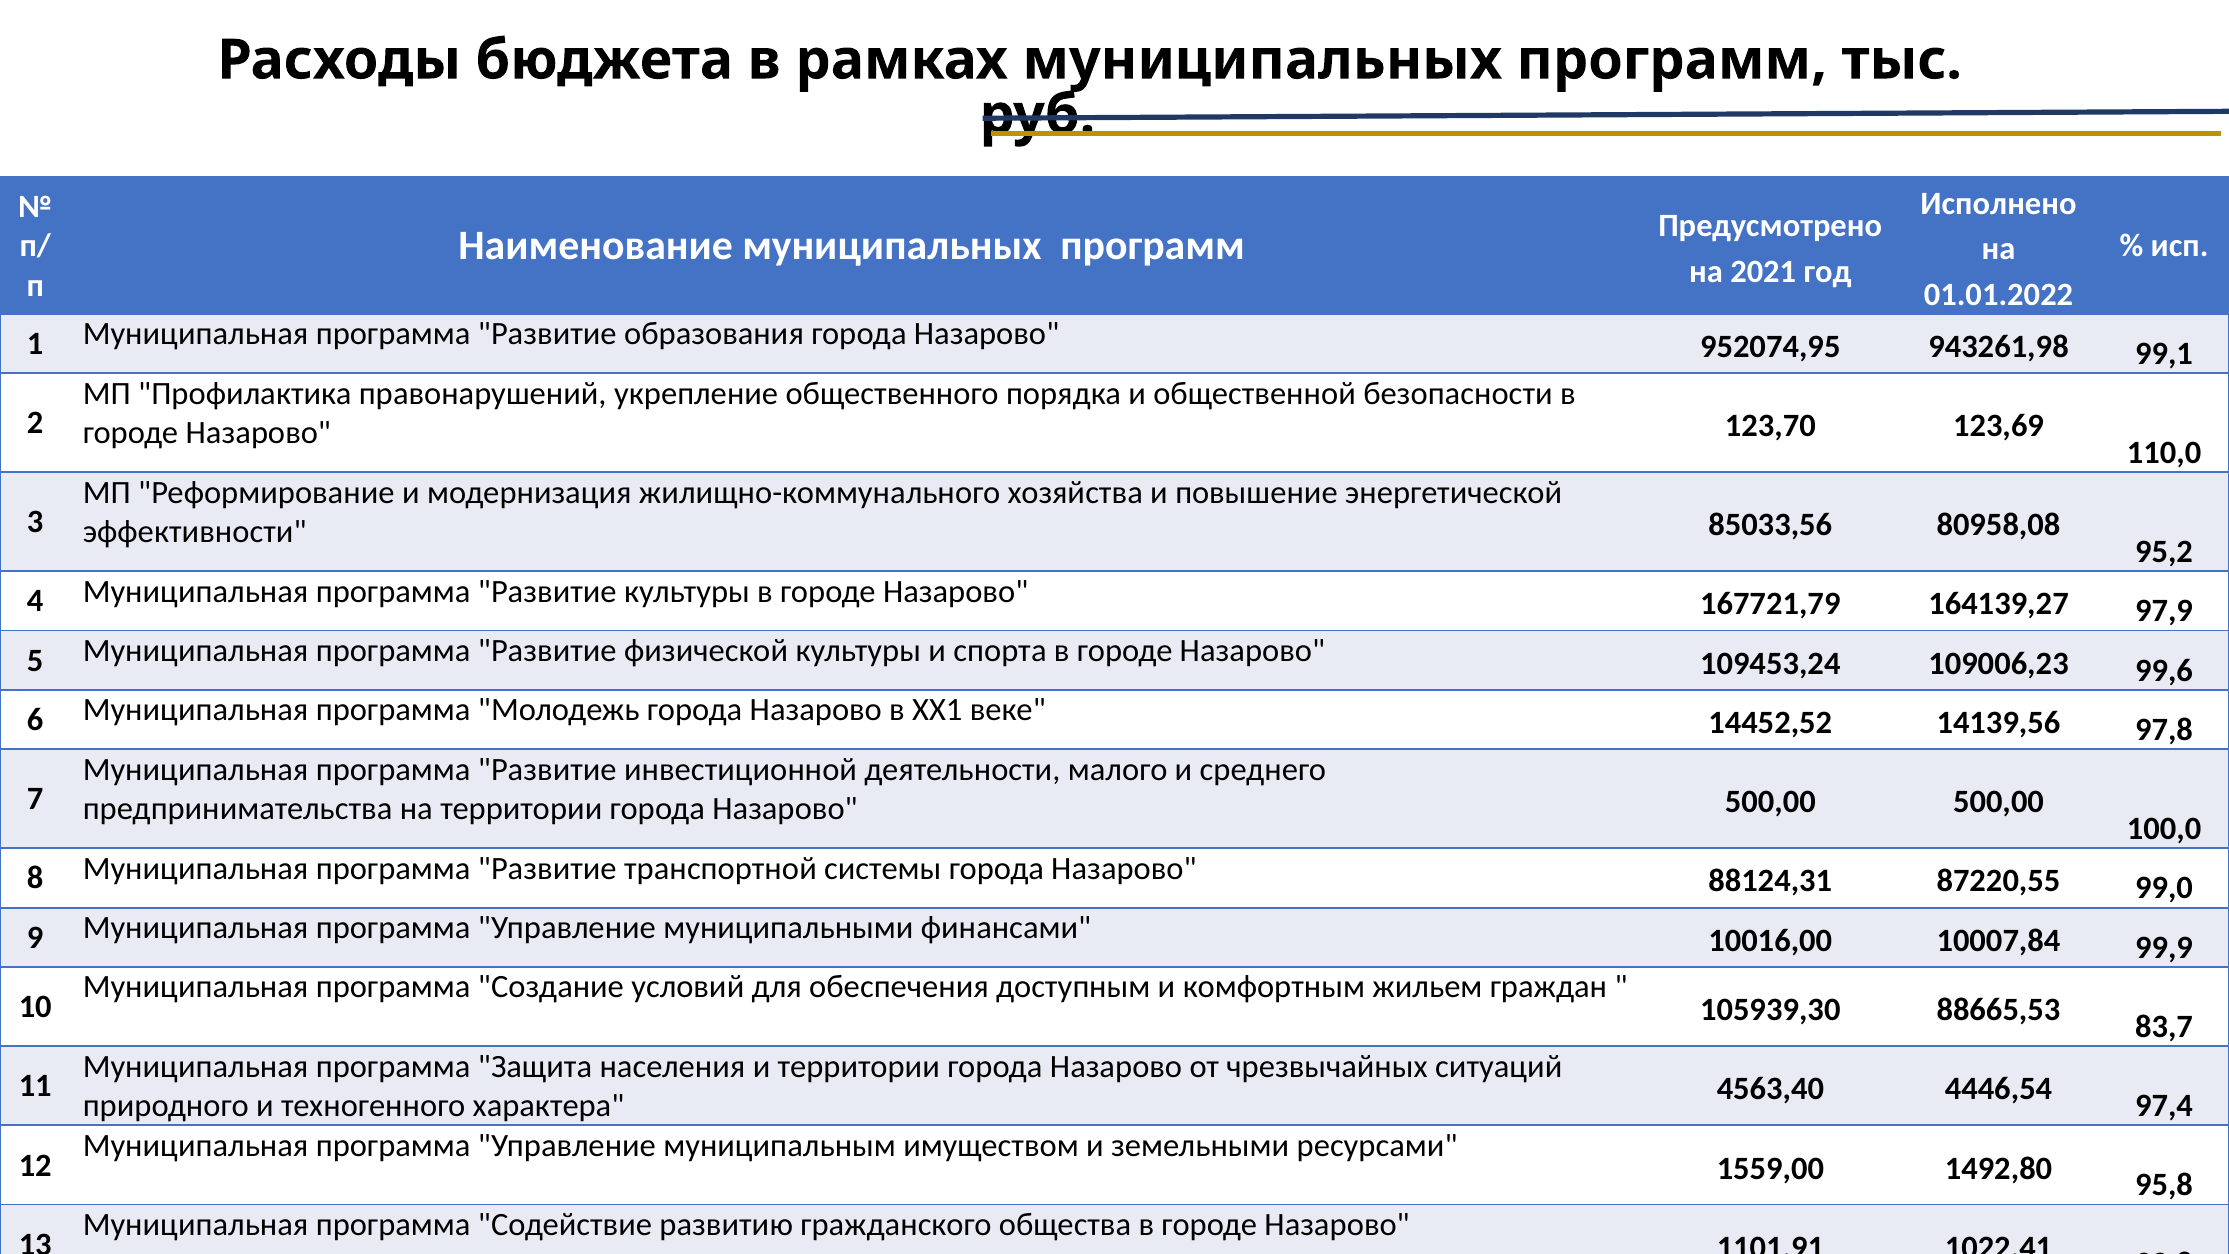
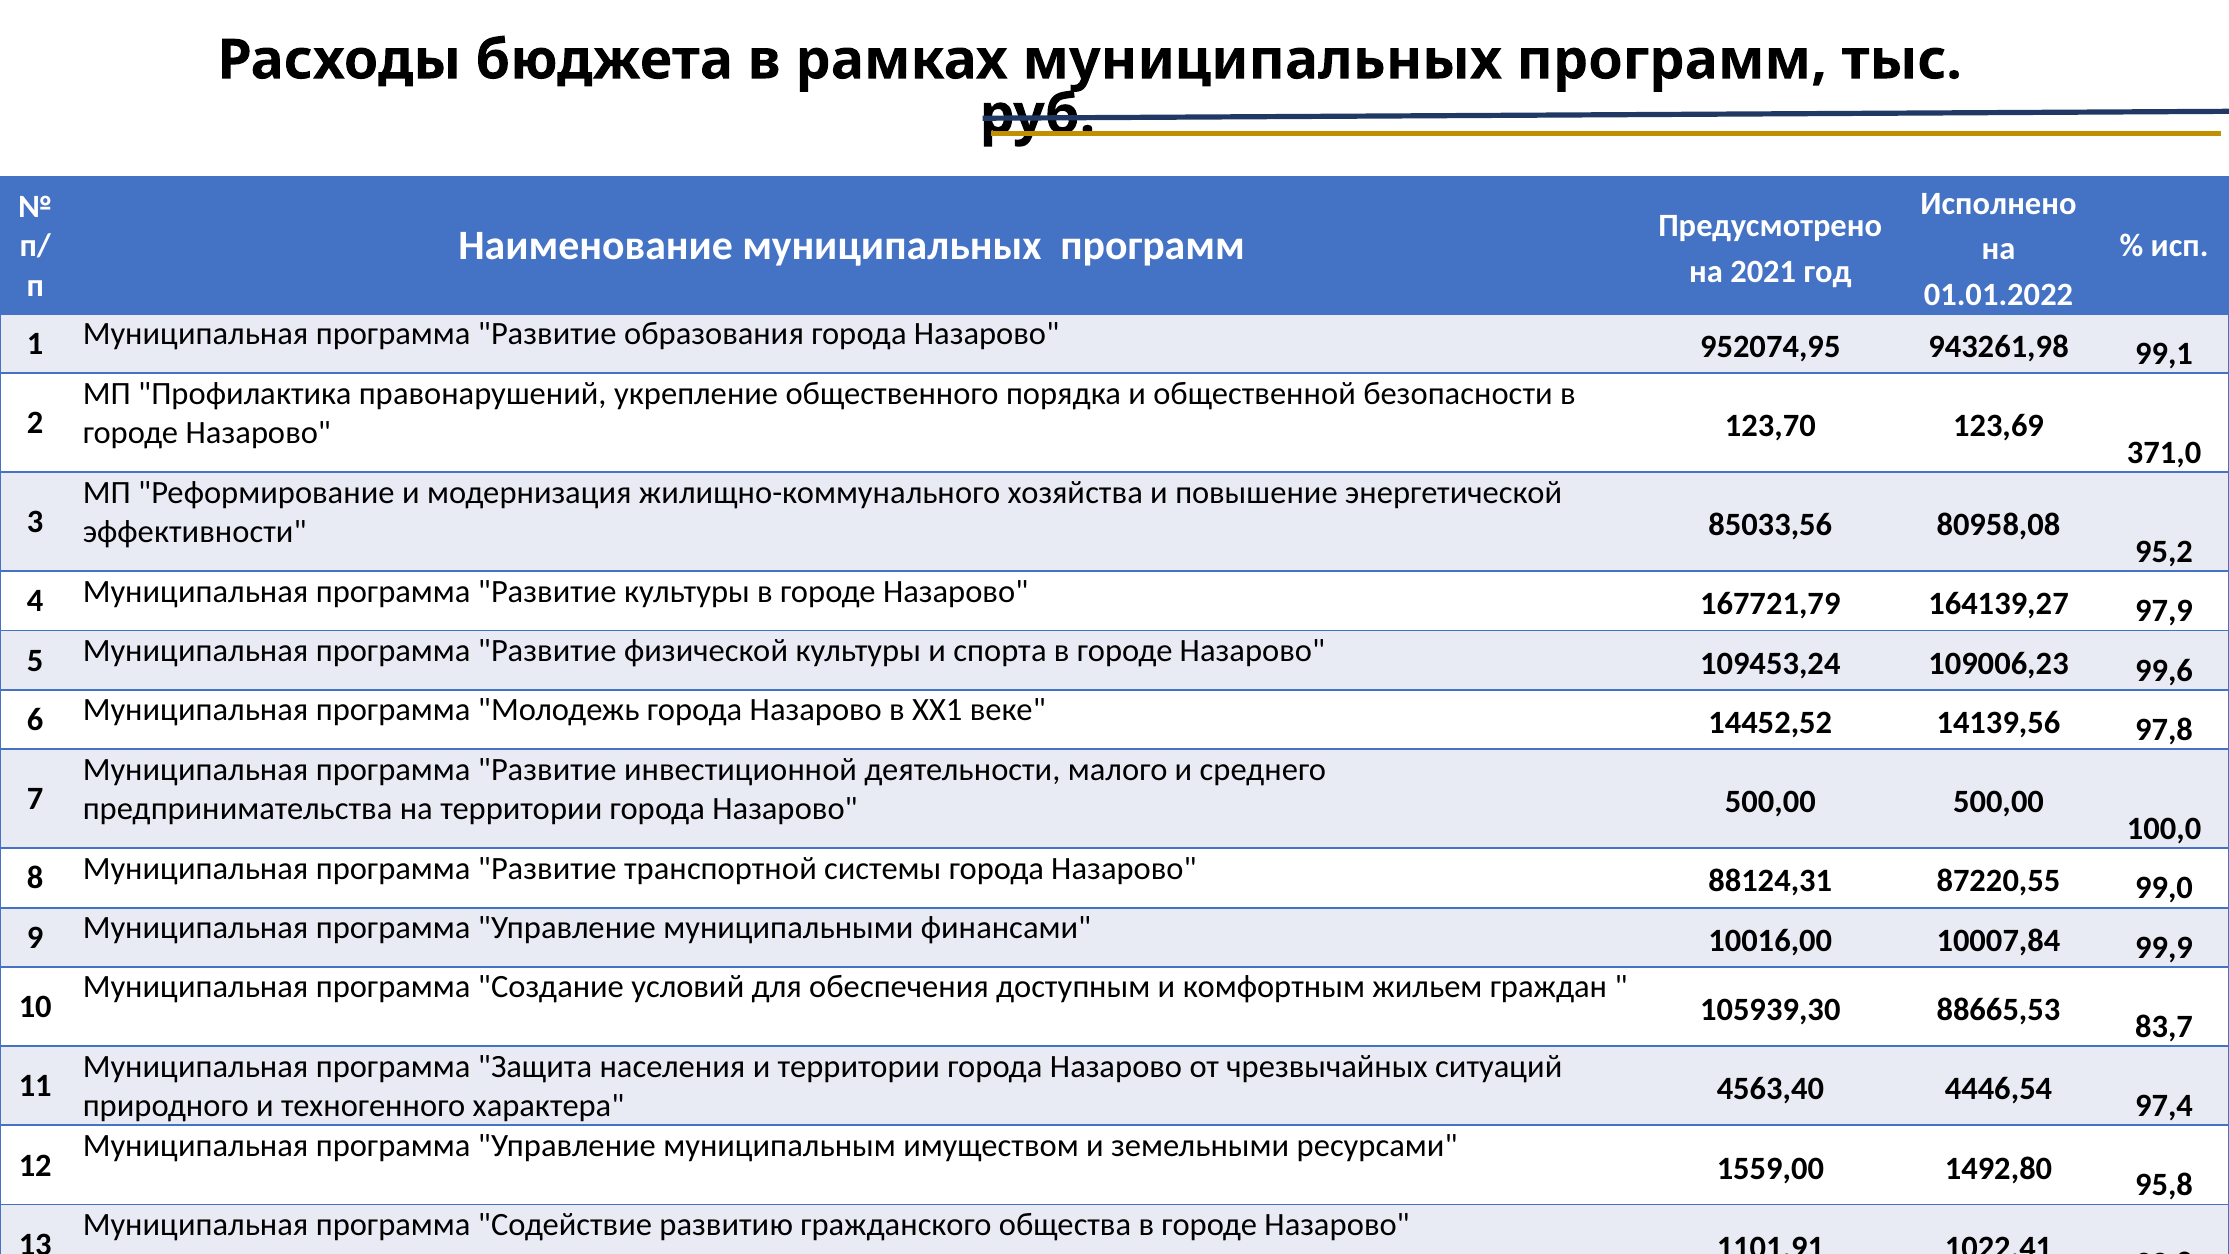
110,0: 110,0 -> 371,0
